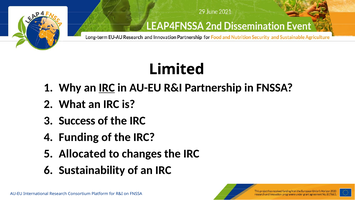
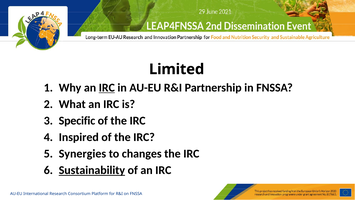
Success: Success -> Specific
Funding: Funding -> Inspired
Allocated: Allocated -> Synergies
Sustainability underline: none -> present
